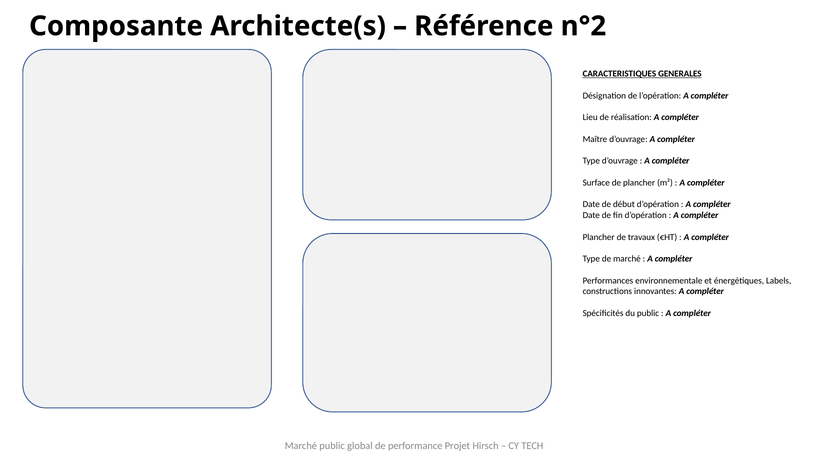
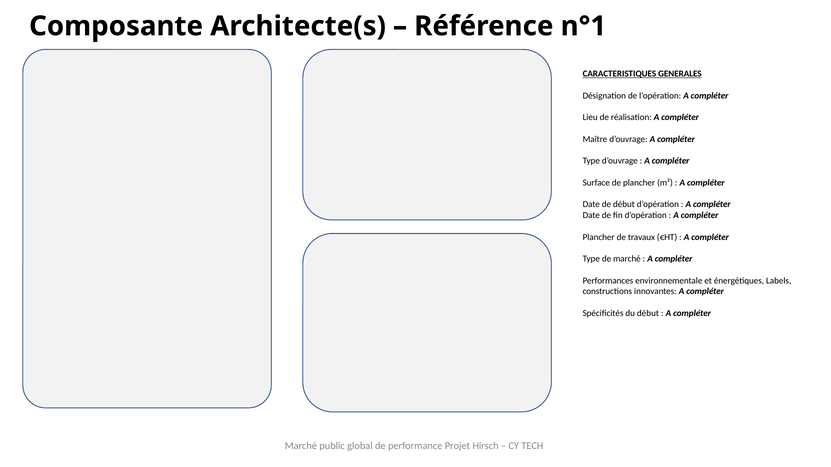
n°2: n°2 -> n°1
du public: public -> début
